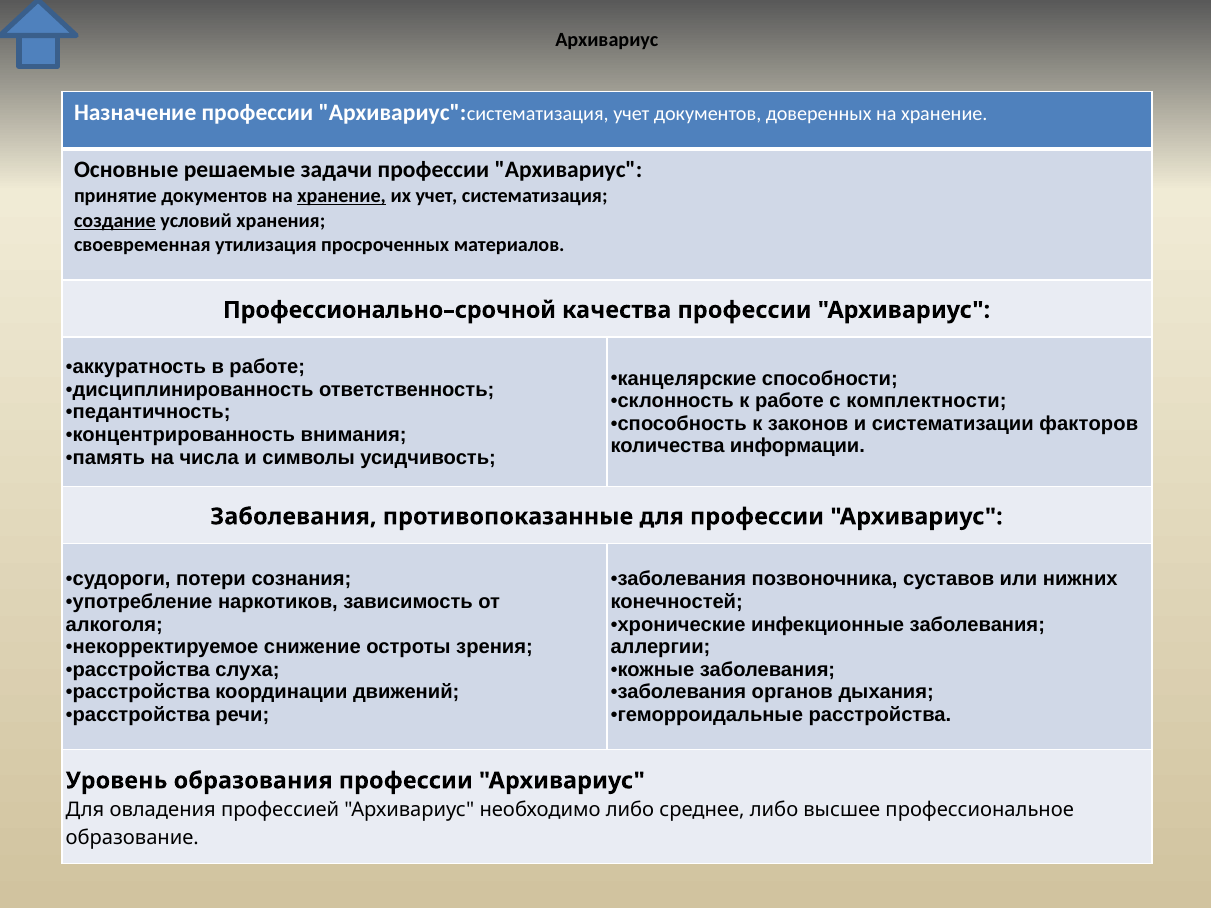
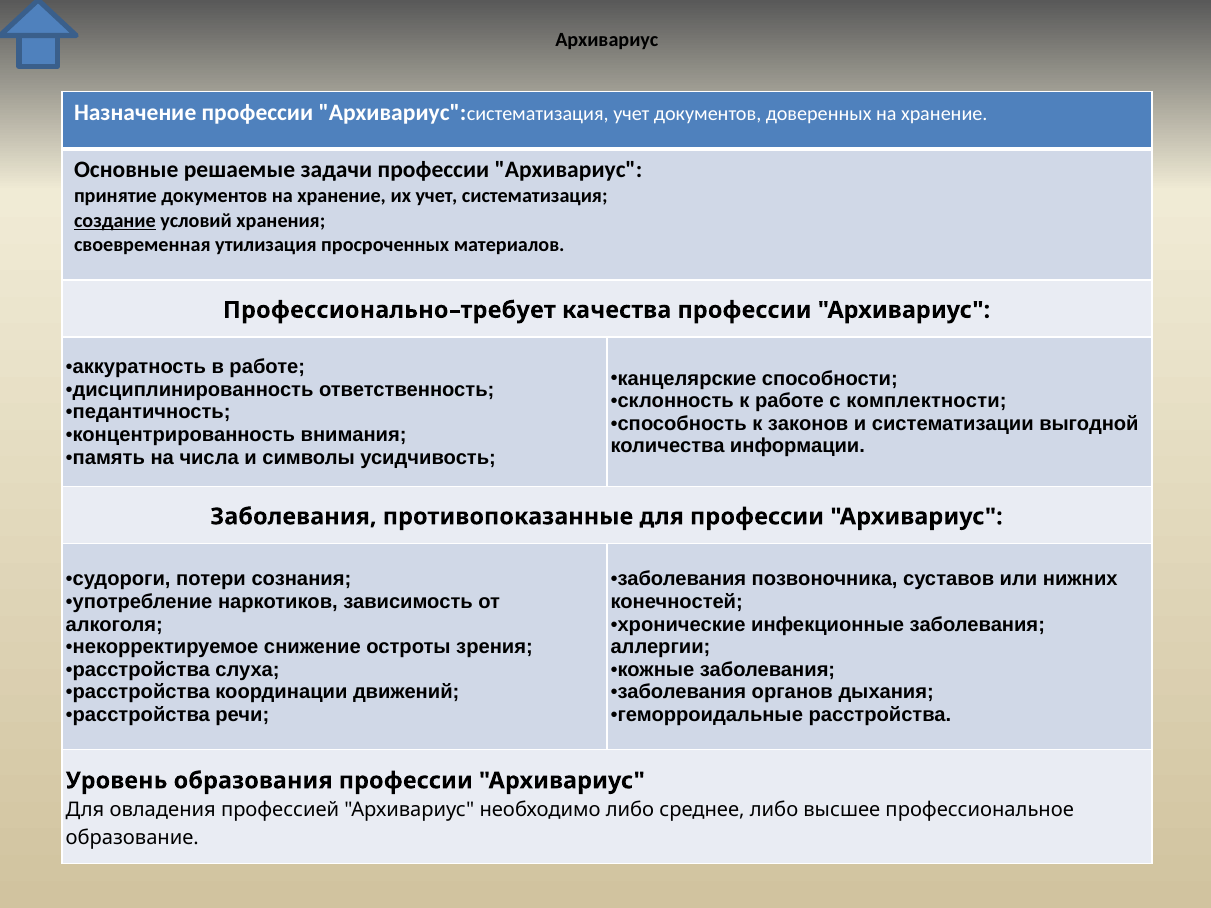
хранение at (342, 196) underline: present -> none
Профессионально–срочной: Профессионально–срочной -> Профессионально–требует
факторов: факторов -> выгодной
